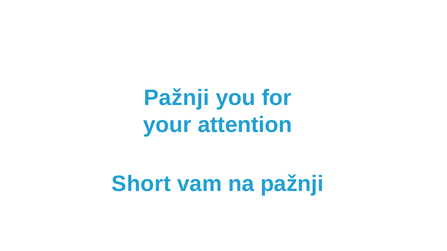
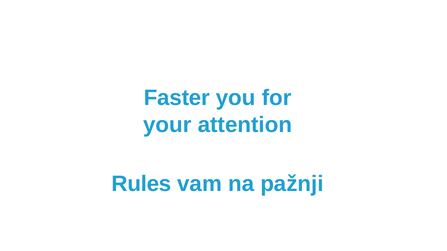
Pažnji at (177, 98): Pažnji -> Faster
Short: Short -> Rules
